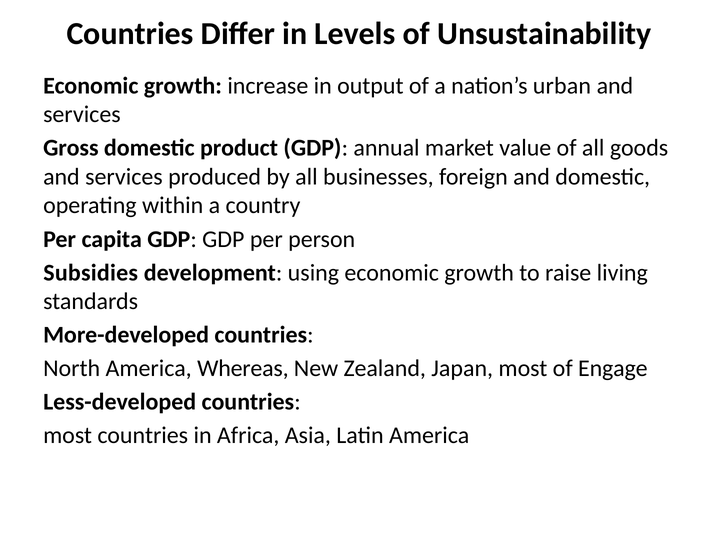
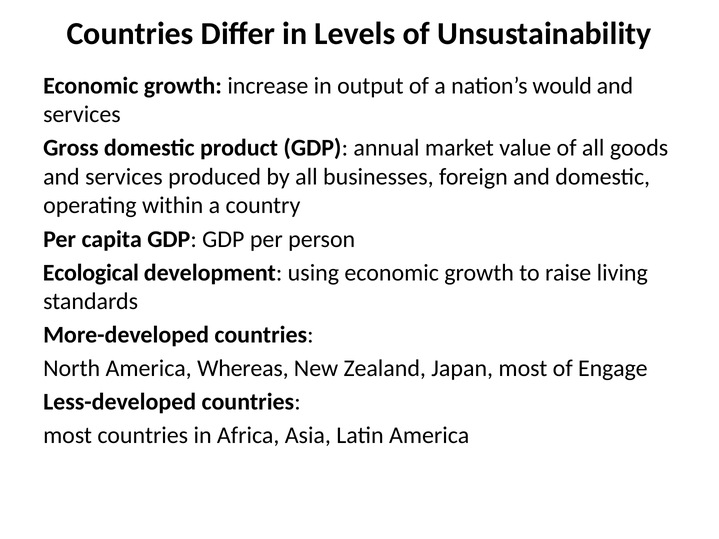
urban: urban -> would
Subsidies: Subsidies -> Ecological
